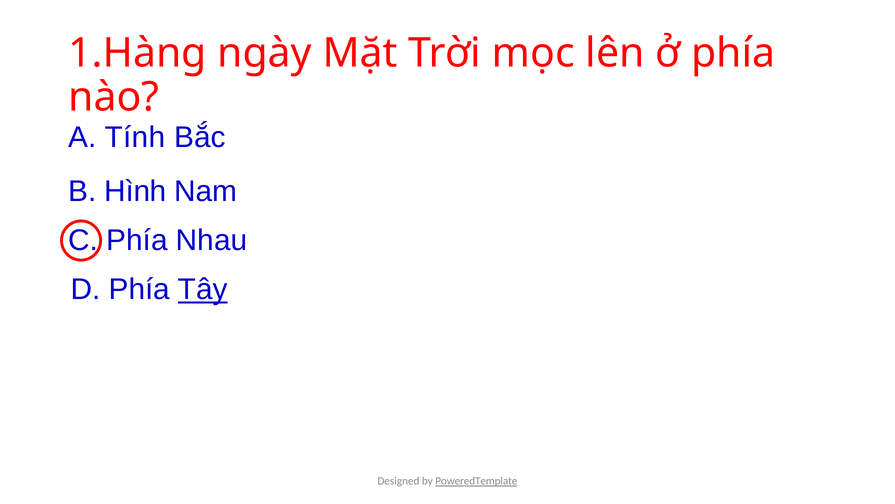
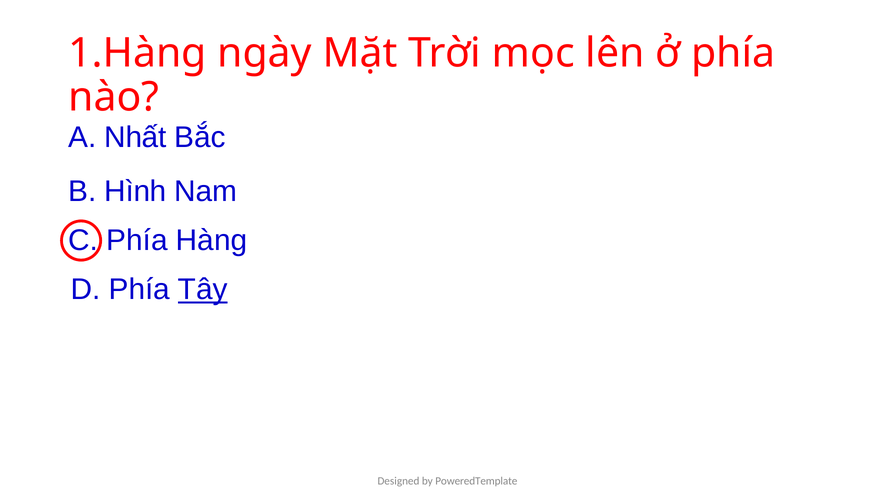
Tính: Tính -> Nhất
Nhau: Nhau -> Hàng
PoweredTemplate underline: present -> none
